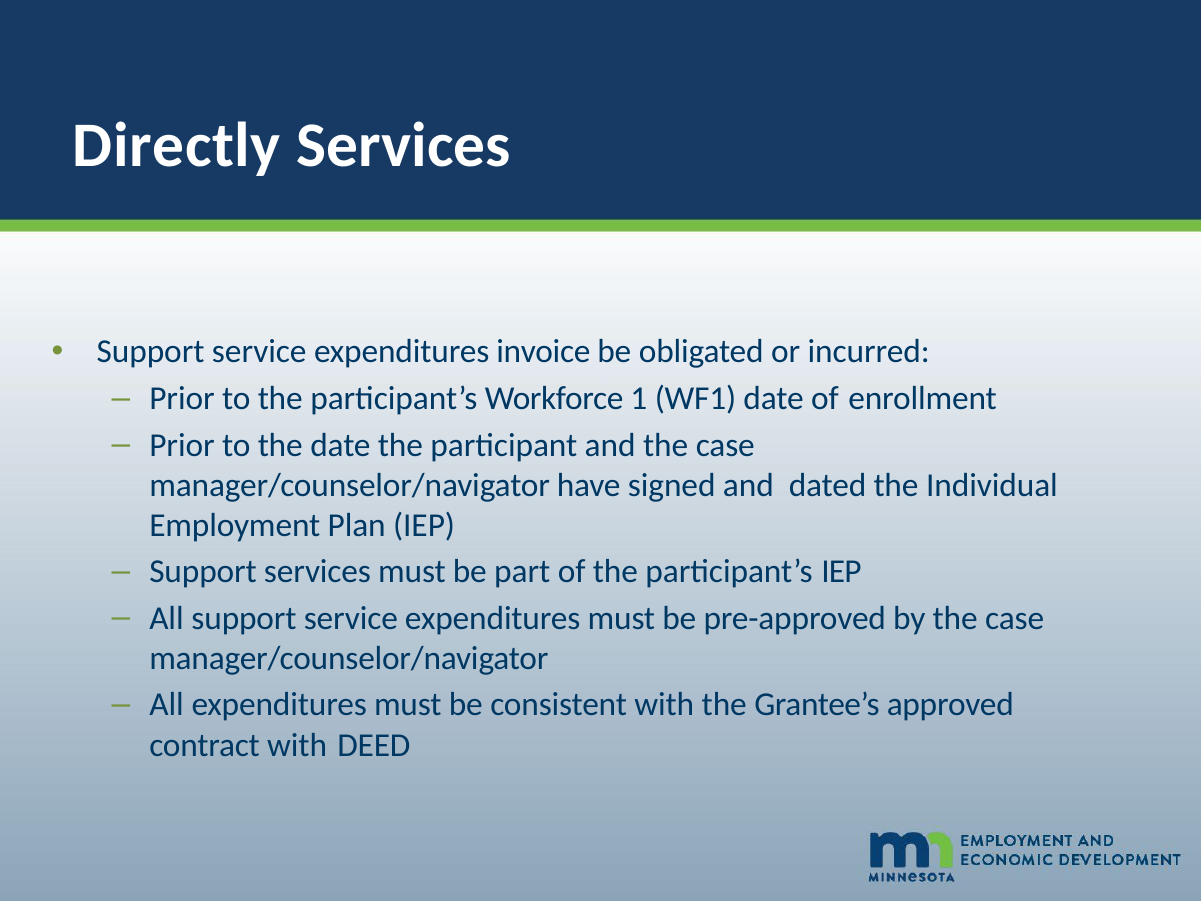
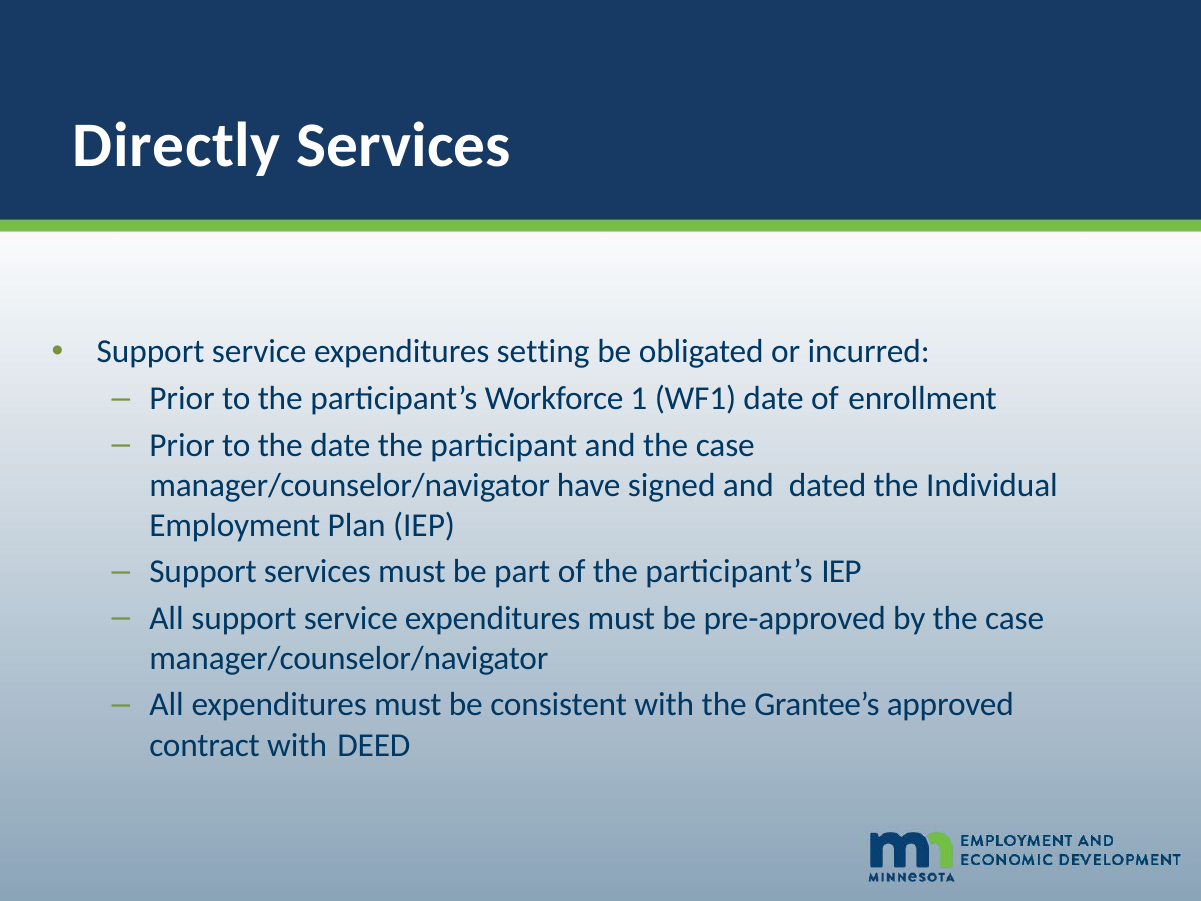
invoice: invoice -> setting
